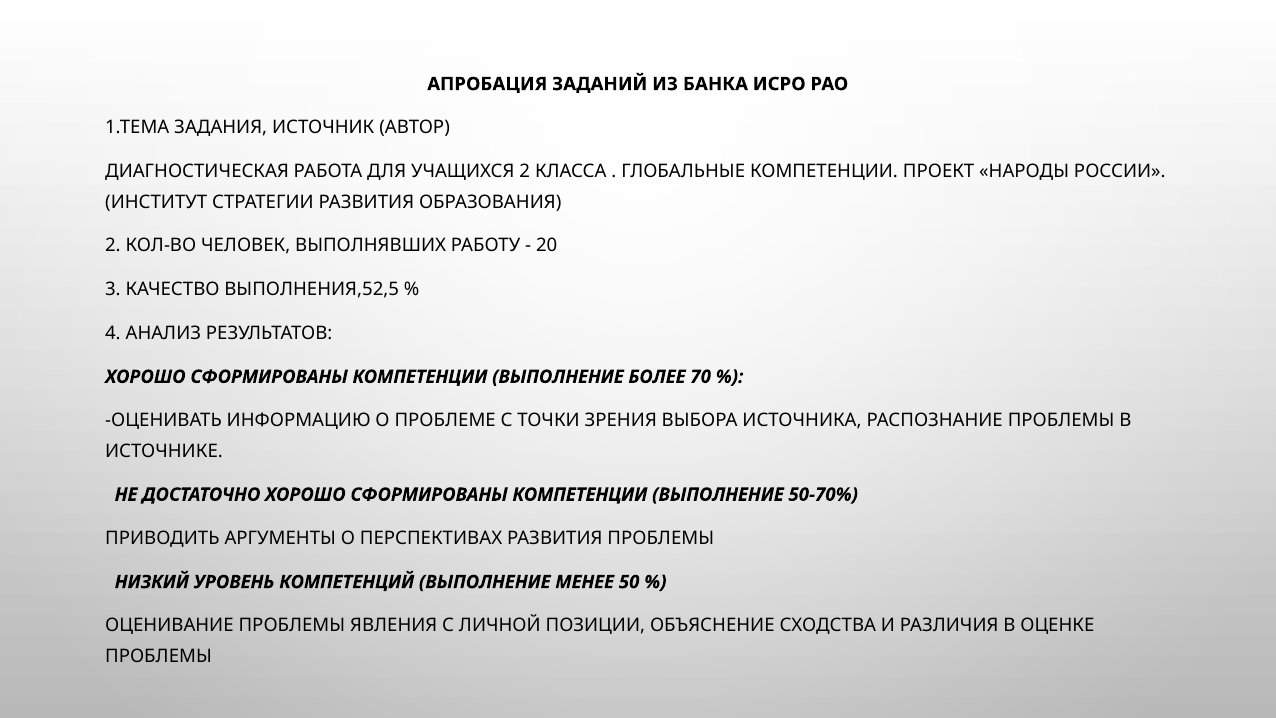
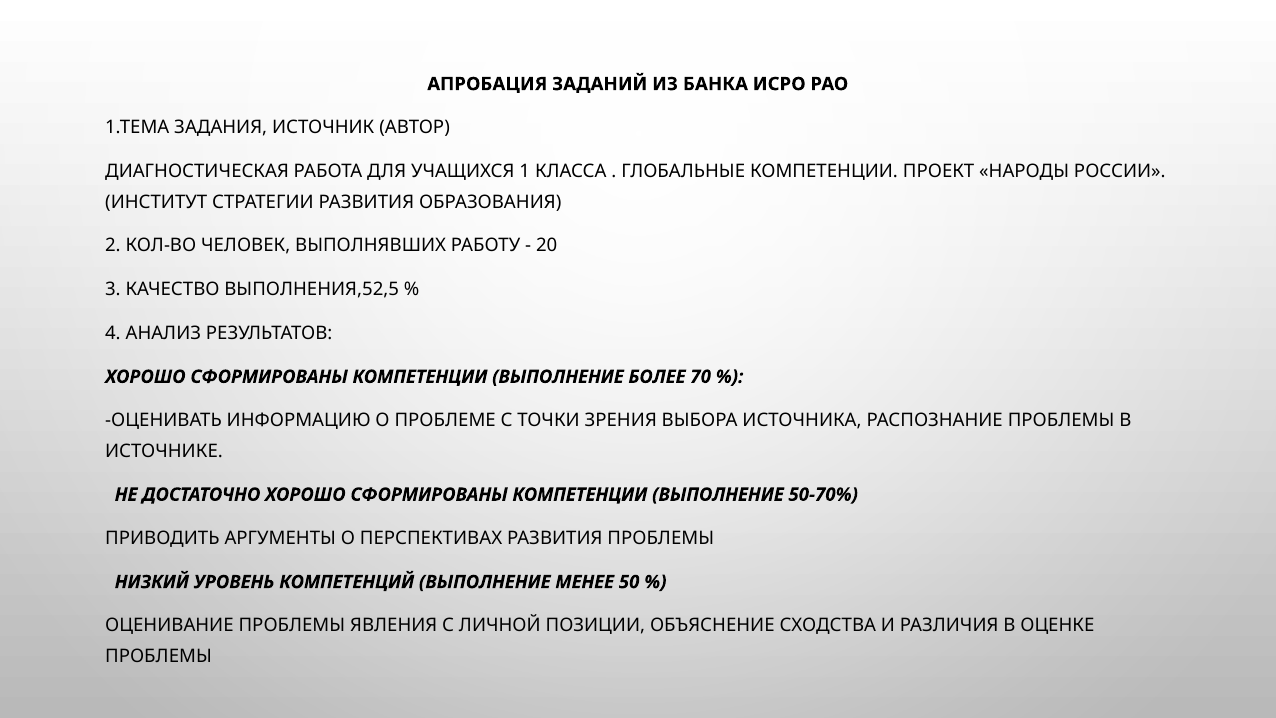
УЧАЩИХСЯ 2: 2 -> 1
